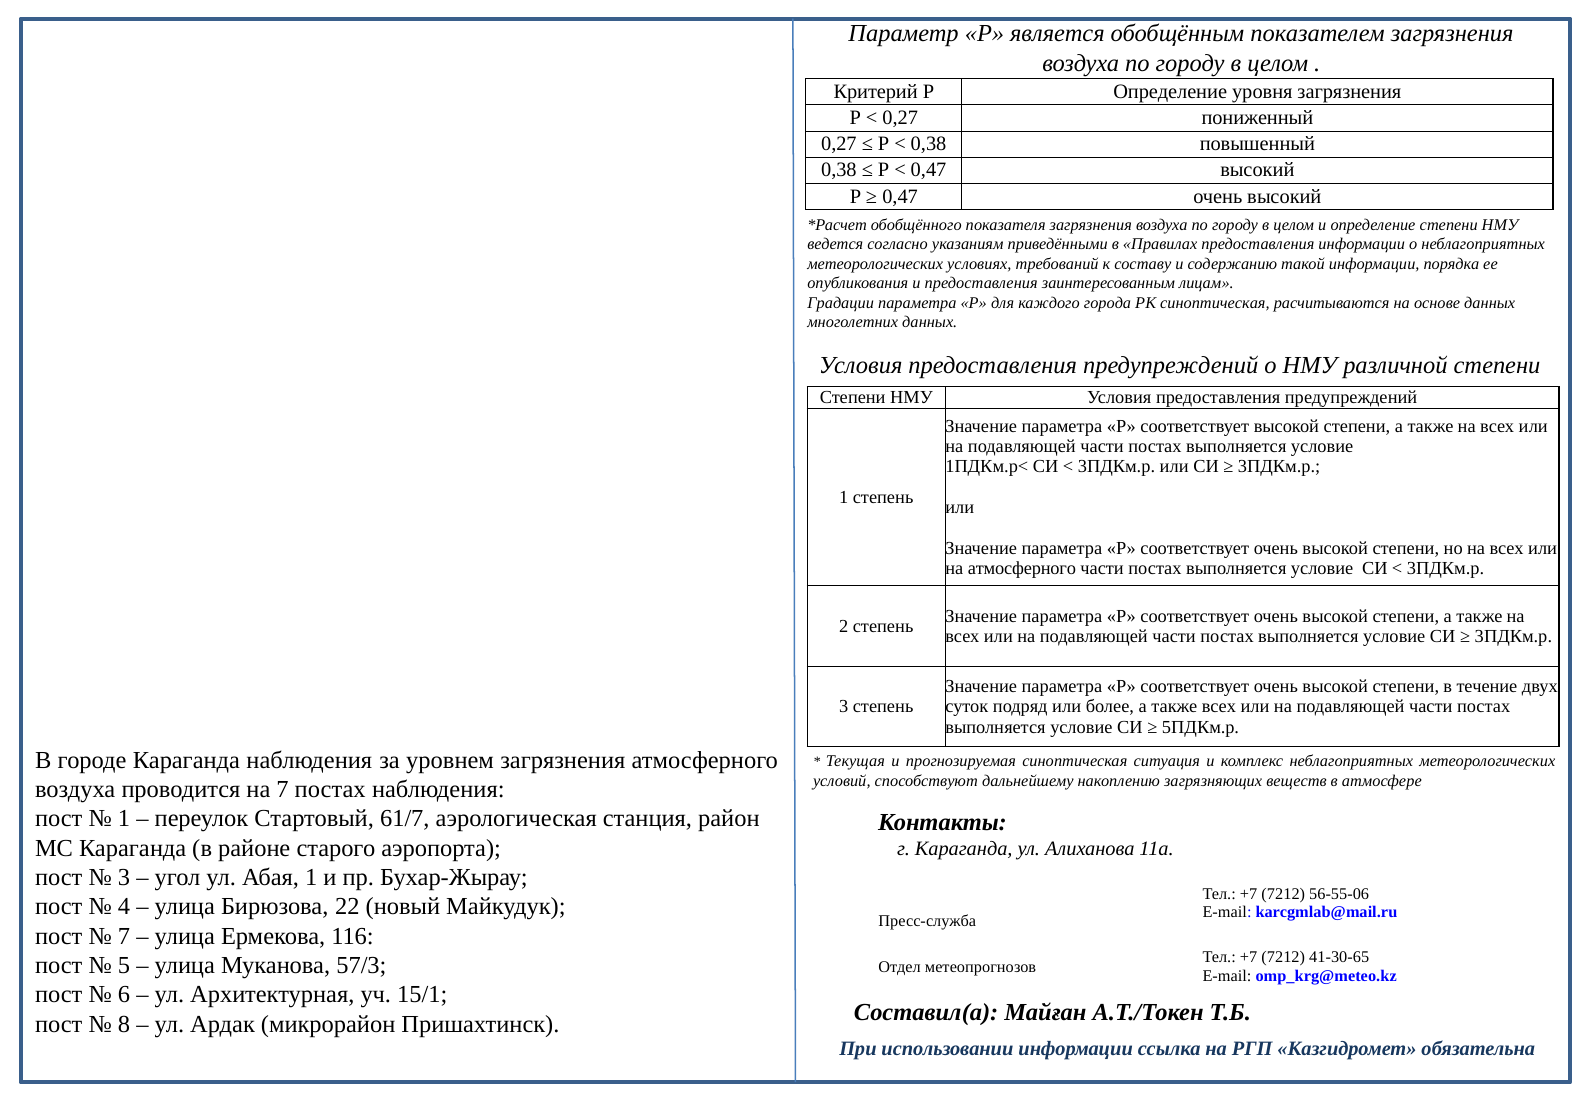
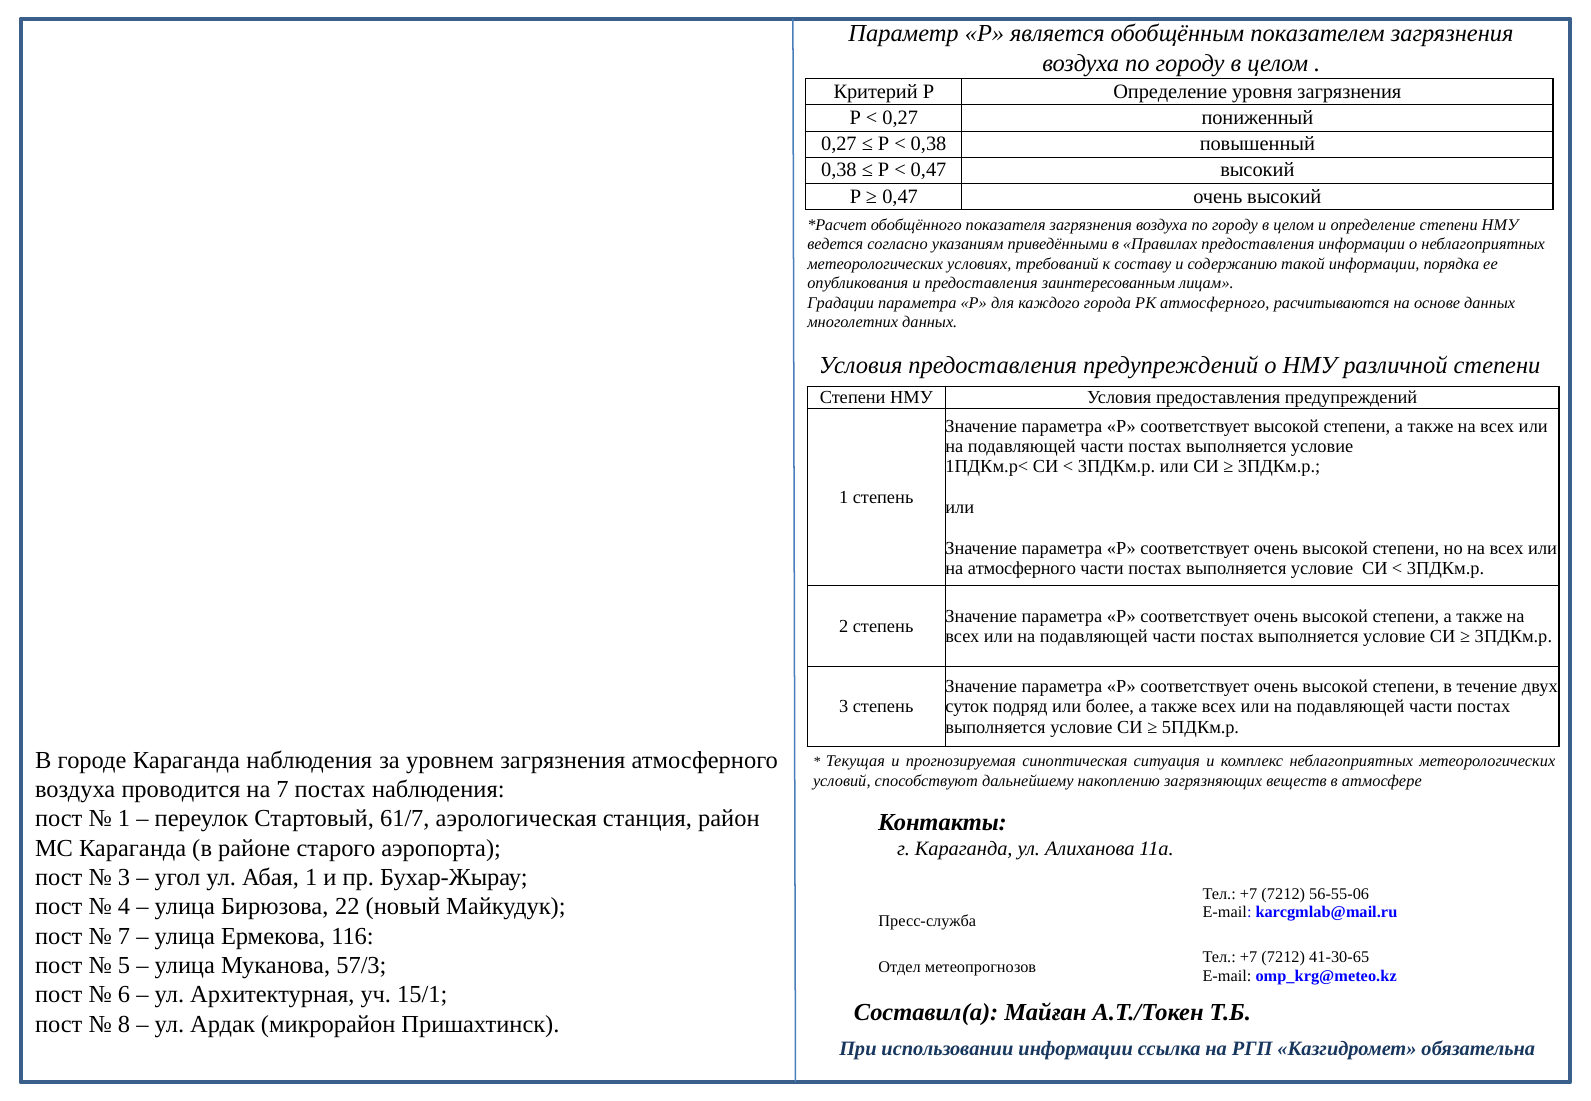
РК синоптическая: синоптическая -> атмосферного
